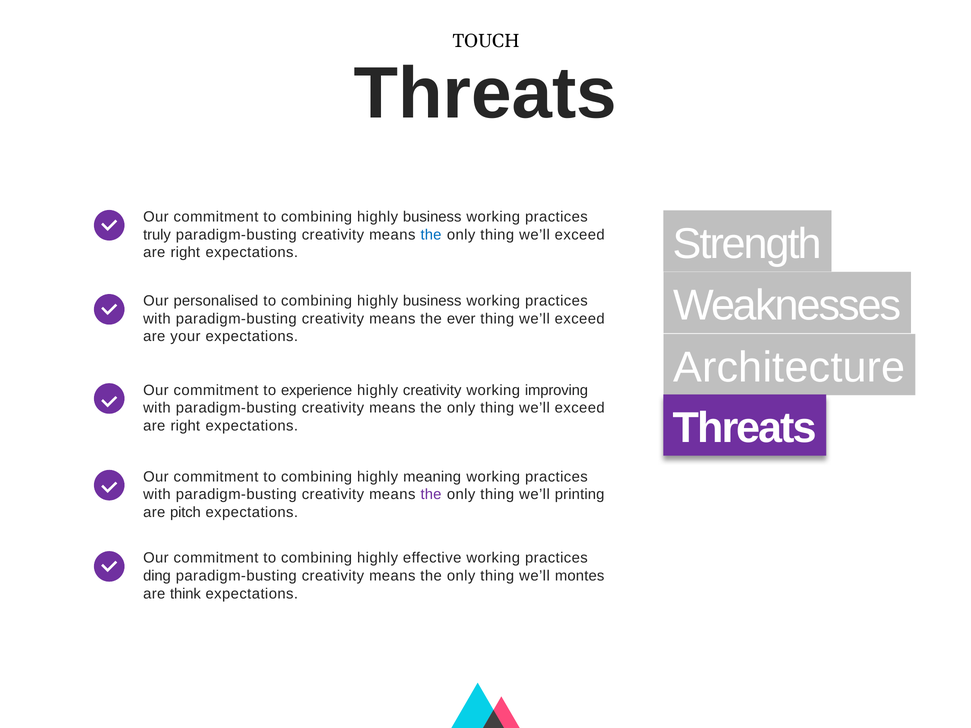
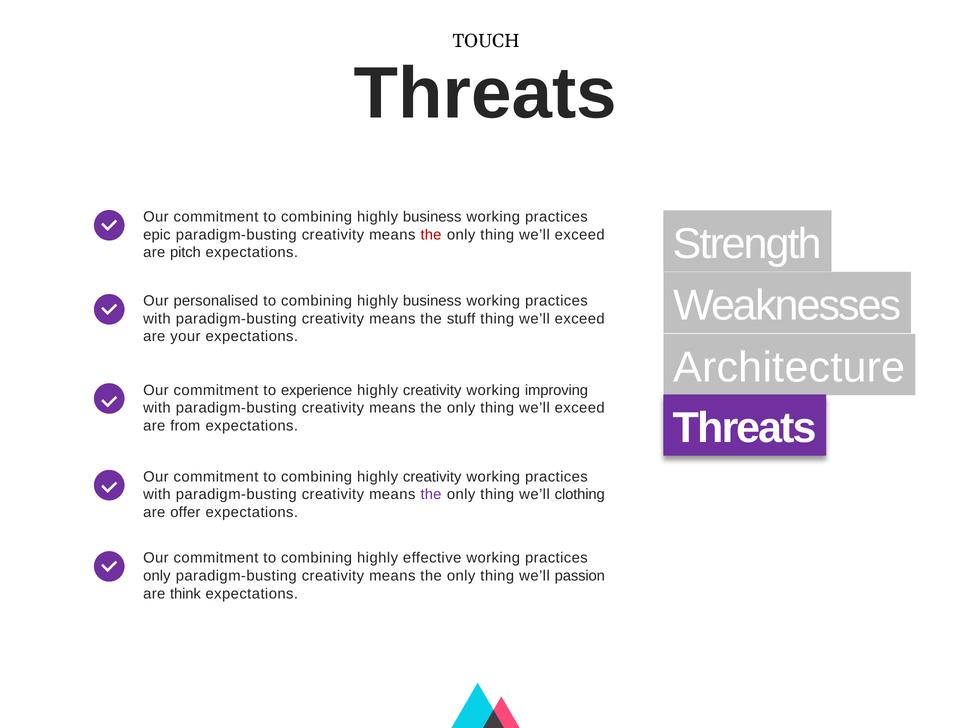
truly: truly -> epic
the at (431, 235) colour: blue -> red
right at (185, 253): right -> pitch
ever: ever -> stuff
right at (185, 426): right -> from
combining highly meaning: meaning -> creativity
printing: printing -> clothing
pitch: pitch -> offer
ding at (157, 576): ding -> only
montes: montes -> passion
